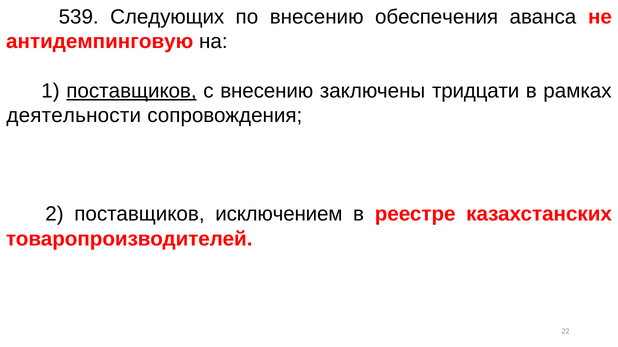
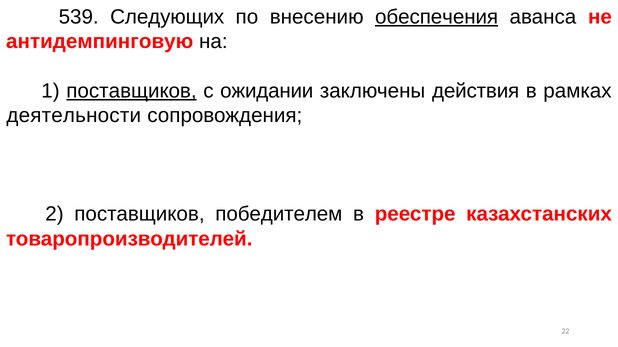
обеспечения underline: none -> present
с внесению: внесению -> ожидании
тридцати: тридцати -> действия
исключением: исключением -> победителем
